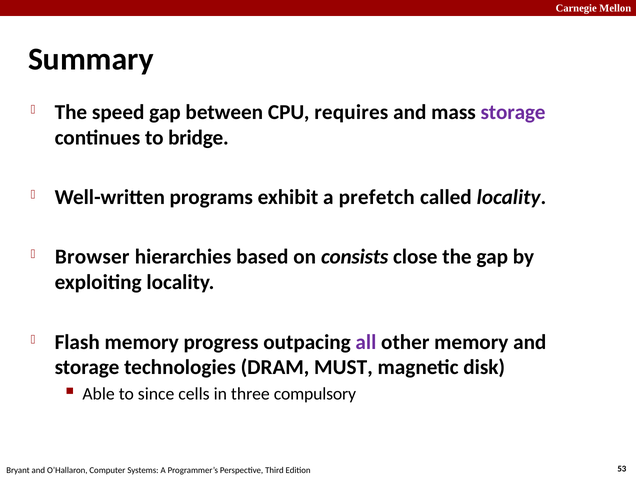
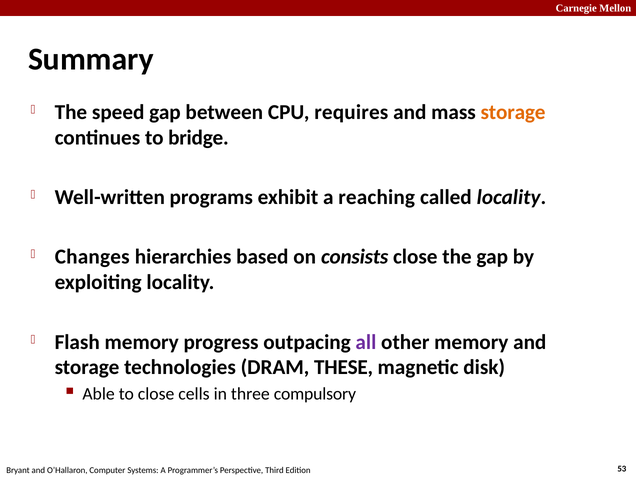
storage at (513, 112) colour: purple -> orange
prefetch: prefetch -> reaching
Browser: Browser -> Changes
MUST: MUST -> THESE
to since: since -> close
